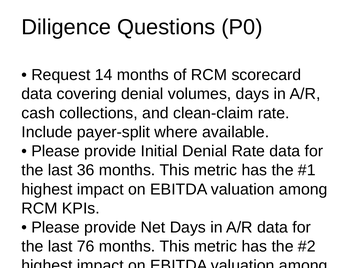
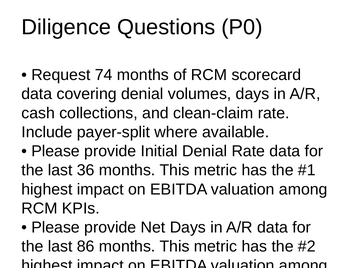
14: 14 -> 74
76: 76 -> 86
